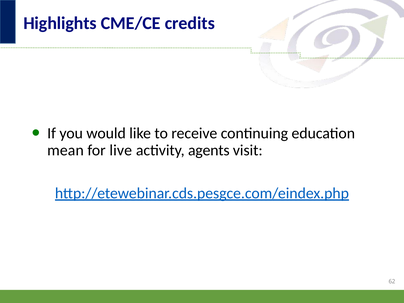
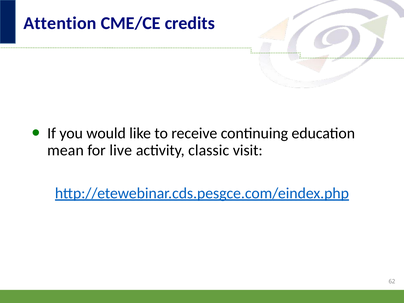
Highlights: Highlights -> Attention
agents: agents -> classic
